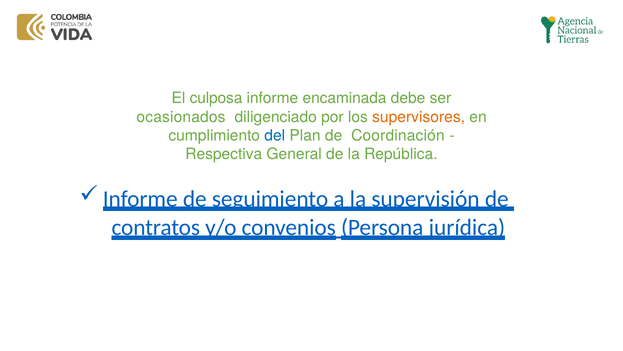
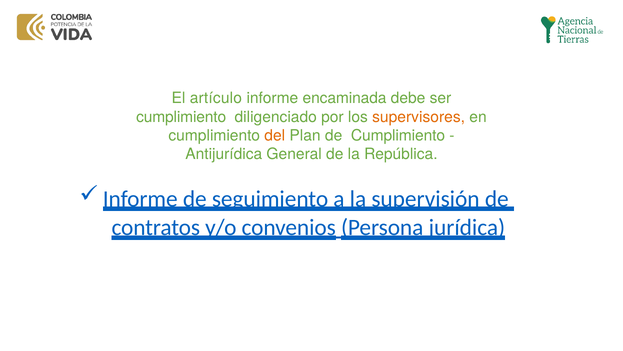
culposa: culposa -> artículo
ocasionados at (181, 117): ocasionados -> cumplimiento
del colour: blue -> orange
de Coordinación: Coordinación -> Cumplimiento
Respectiva: Respectiva -> Antijurídica
